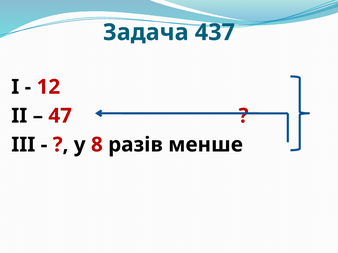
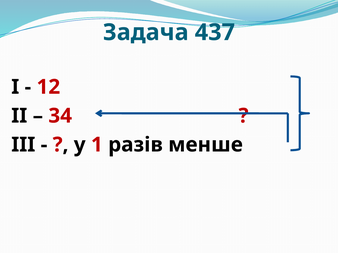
47: 47 -> 34
8: 8 -> 1
